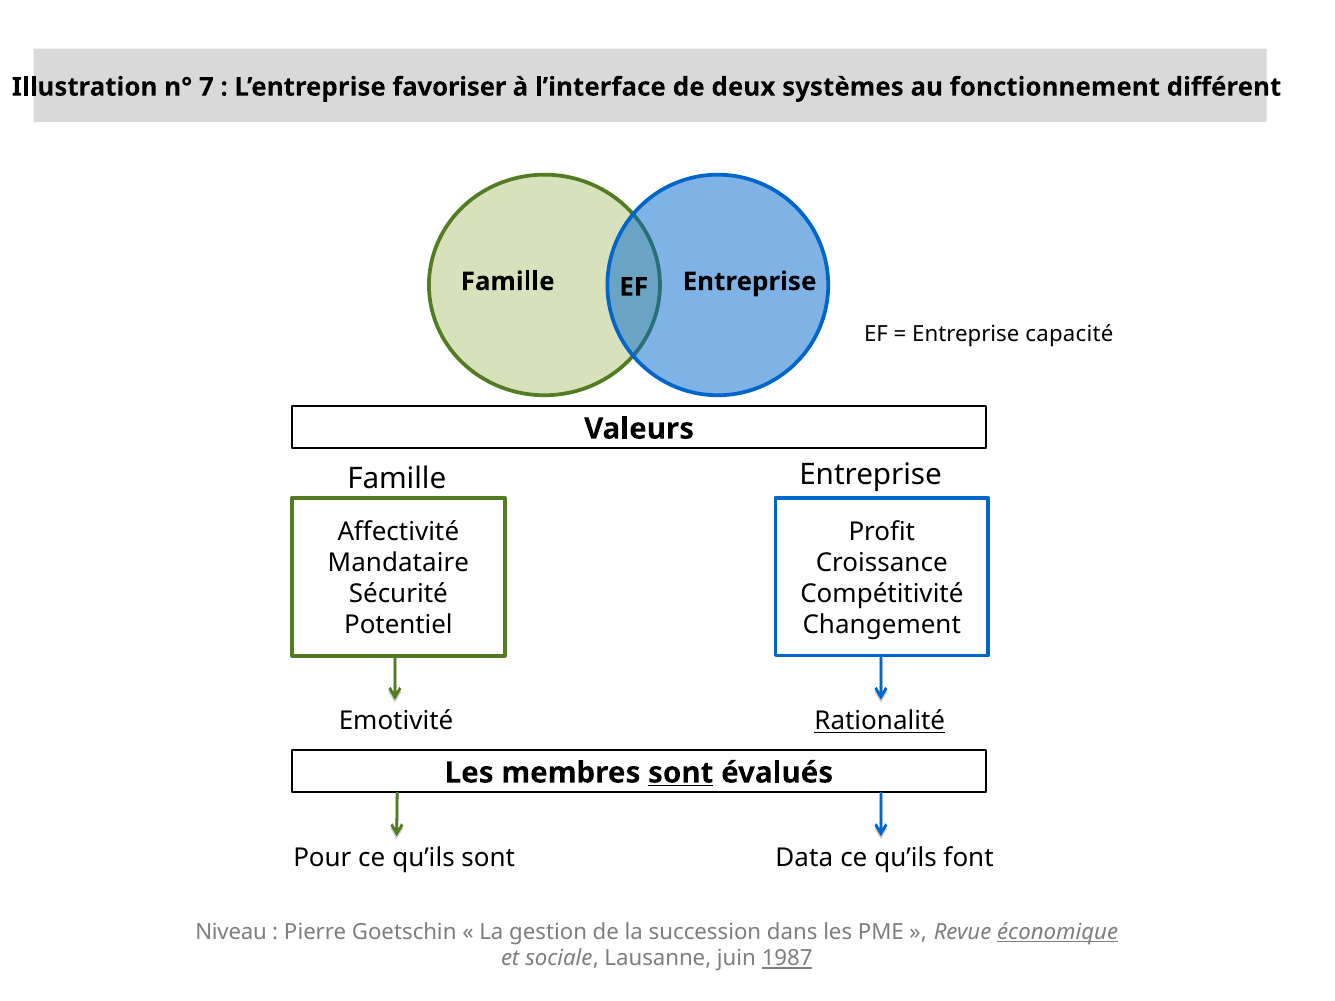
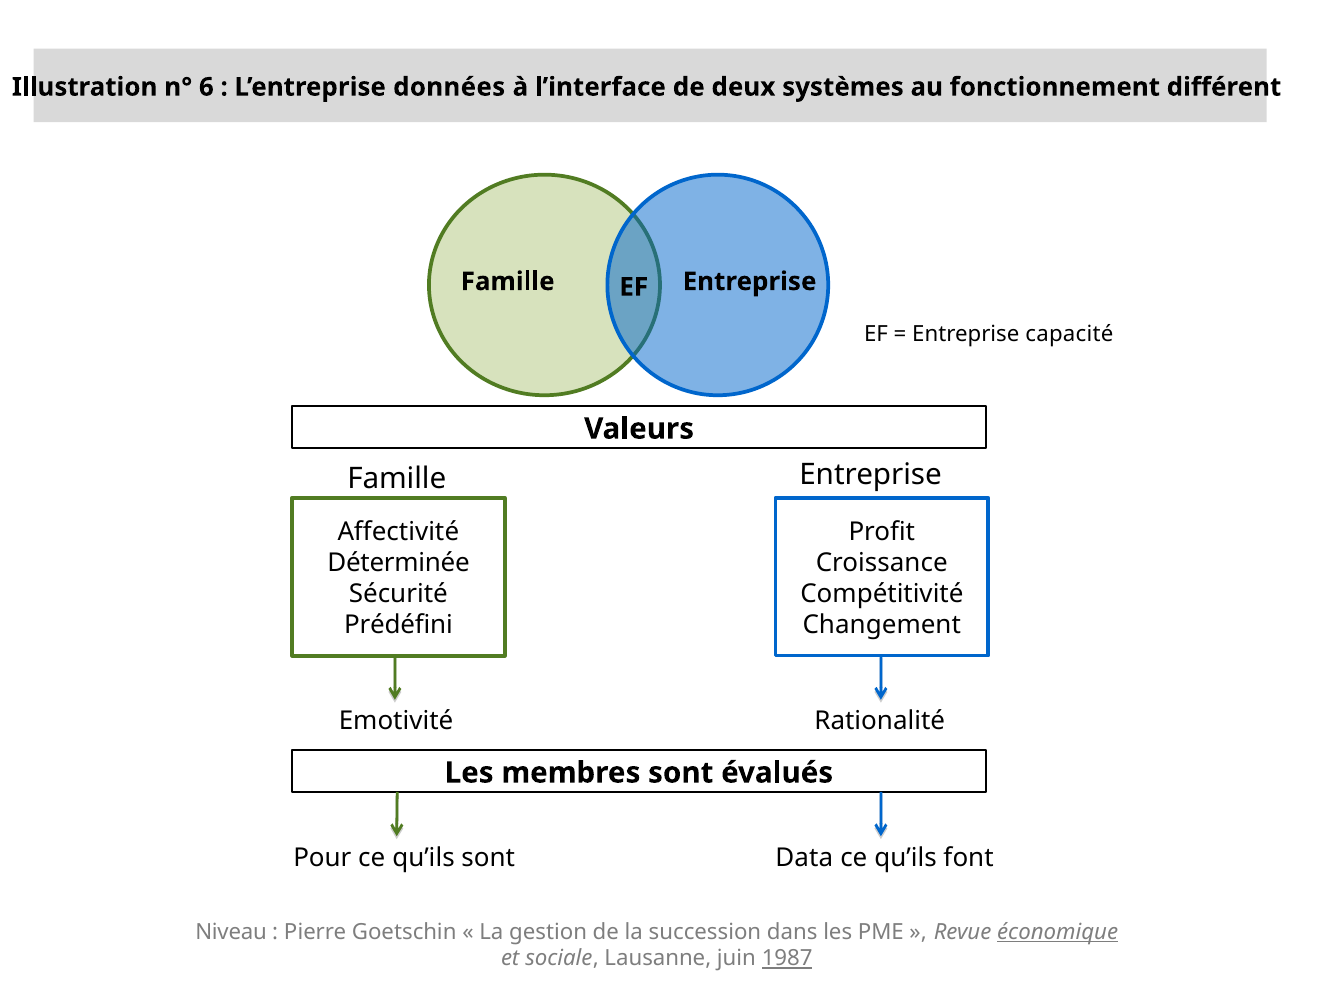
7: 7 -> 6
favoriser: favoriser -> données
Mandataire: Mandataire -> Déterminée
Potentiel: Potentiel -> Prédéfini
Rationalité underline: present -> none
sont at (681, 773) underline: present -> none
